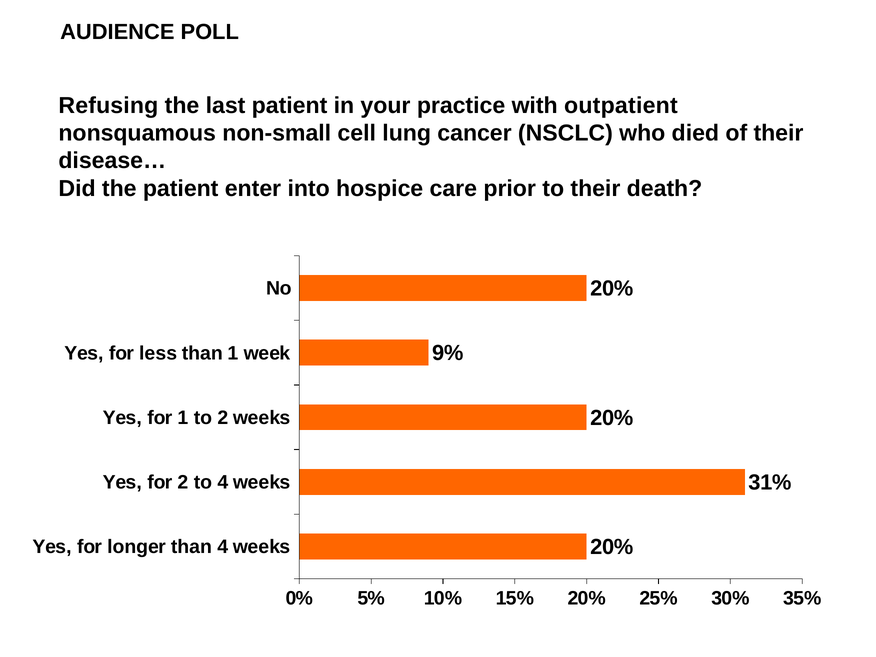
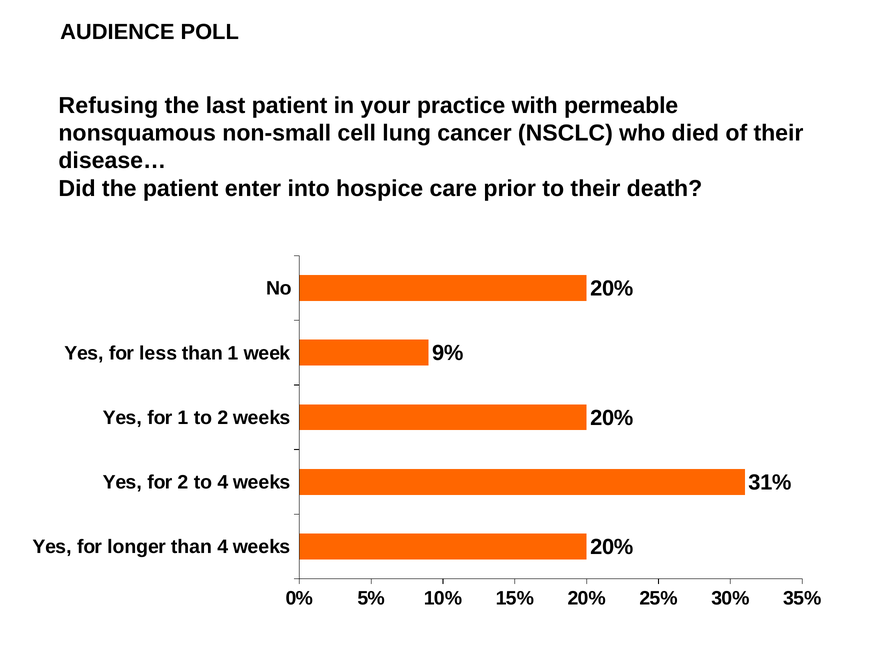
outpatient: outpatient -> permeable
